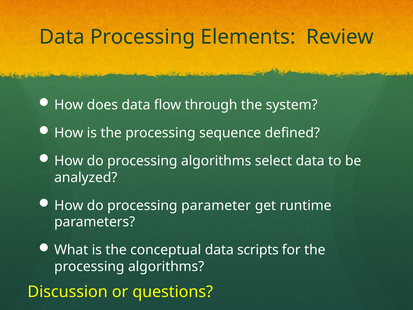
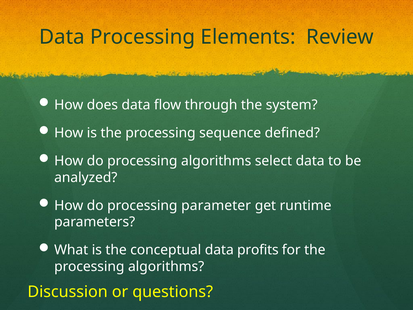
scripts: scripts -> profits
